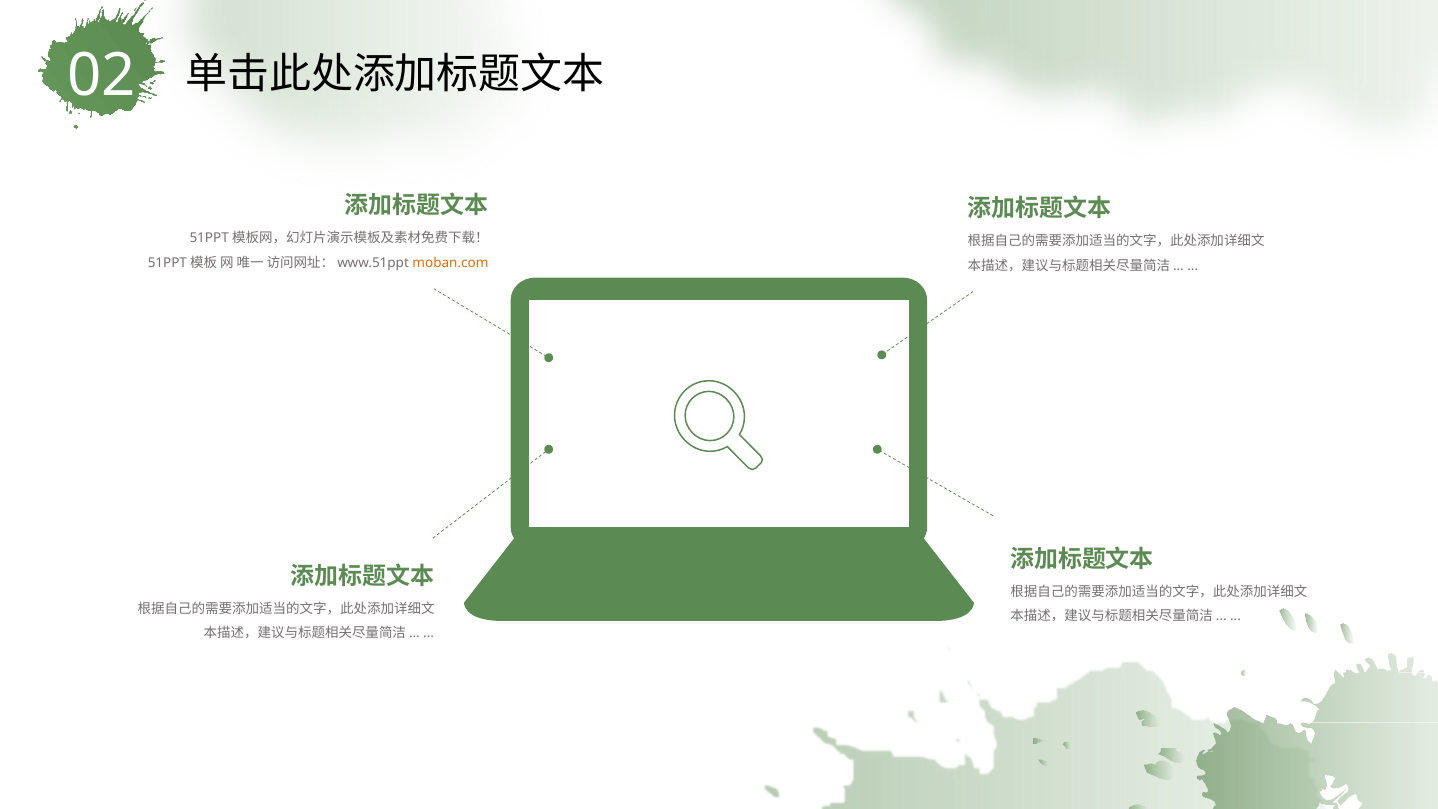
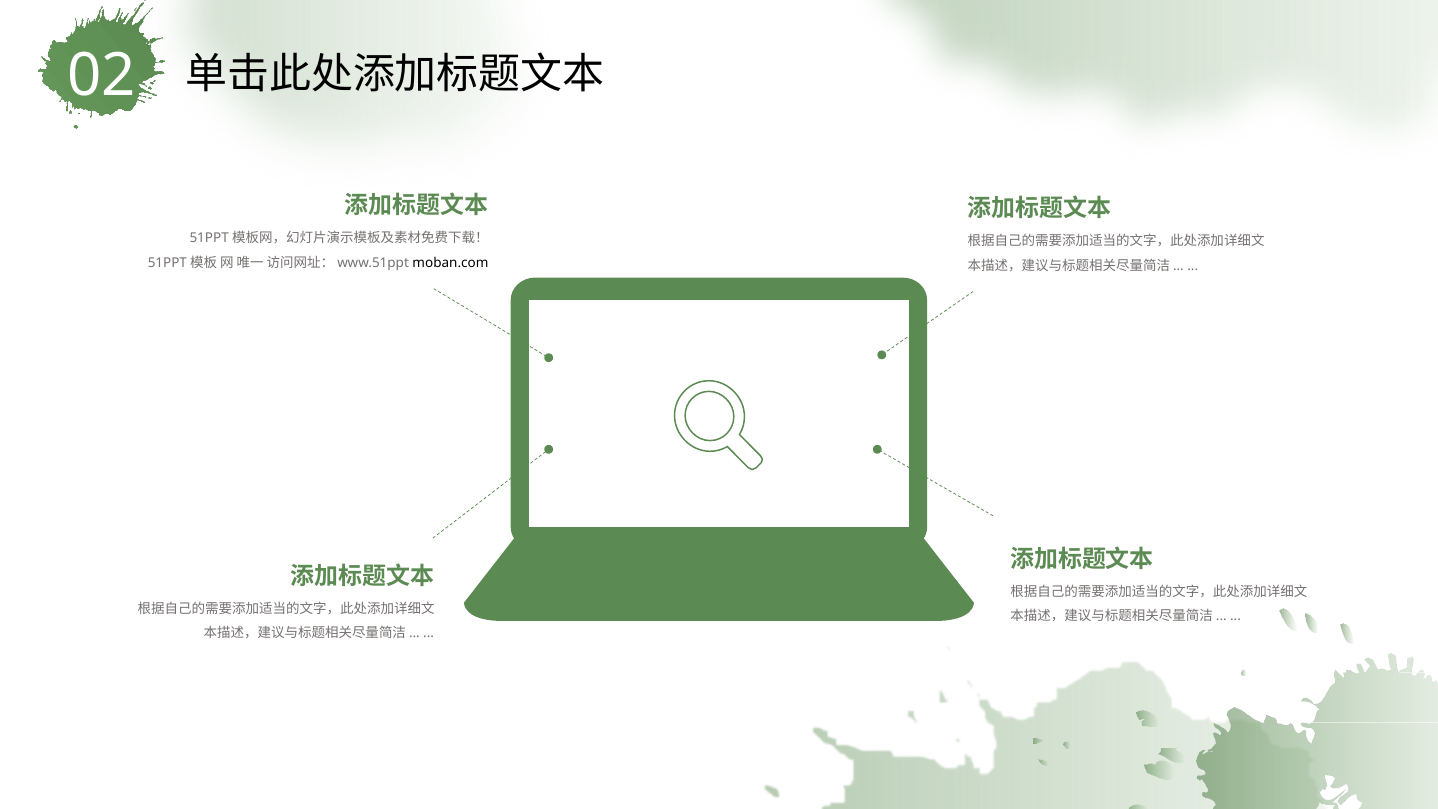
moban.com colour: orange -> black
